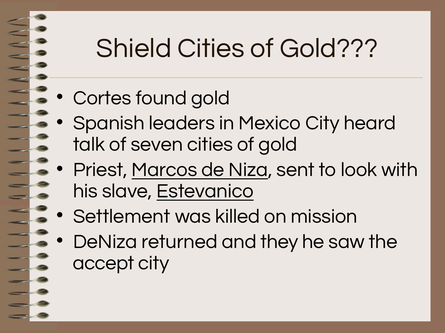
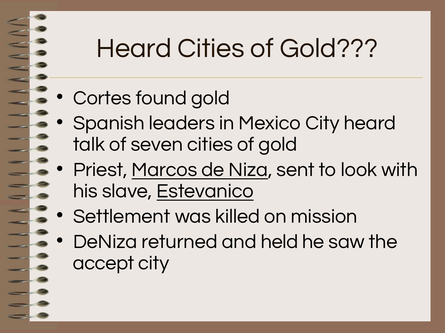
Shield at (134, 48): Shield -> Heard
they: they -> held
